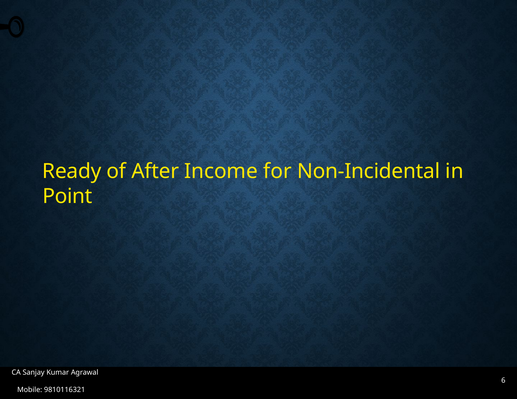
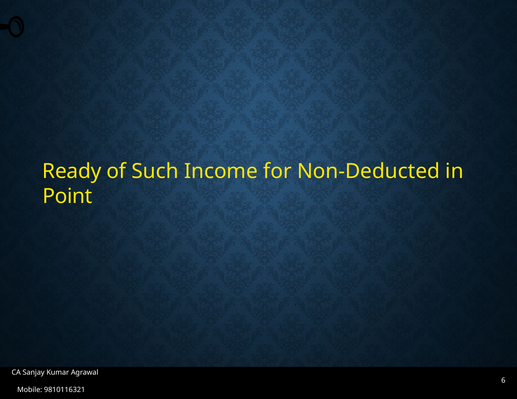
After: After -> Such
Non-Incidental: Non-Incidental -> Non-Deducted
